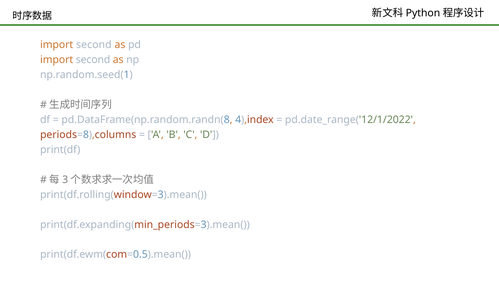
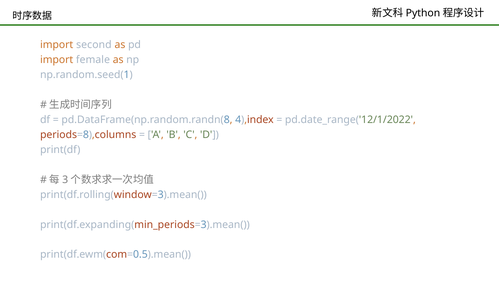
second at (93, 60): second -> female
